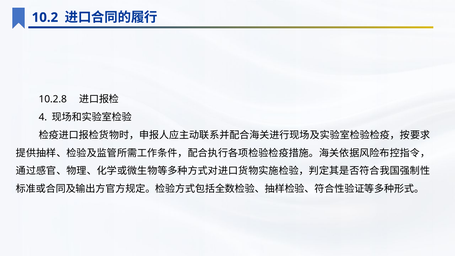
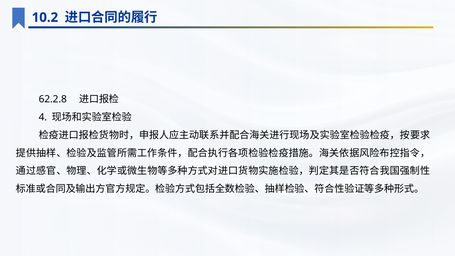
10.2.8: 10.2.8 -> 62.2.8
